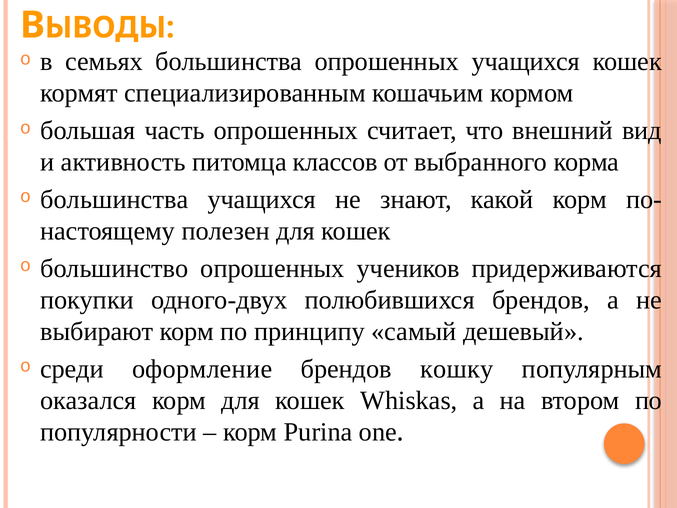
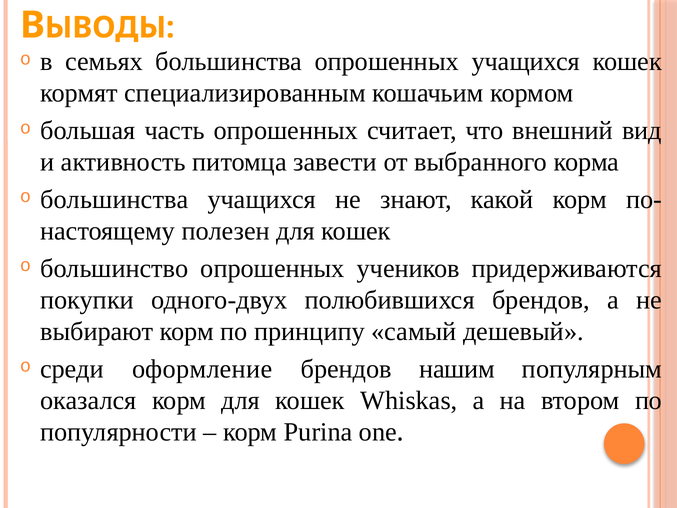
классов: классов -> завести
кошку: кошку -> нашим
